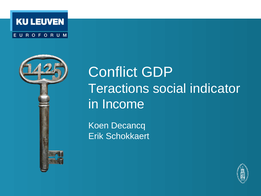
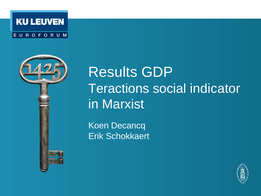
Conflict: Conflict -> Results
Income: Income -> Marxist
